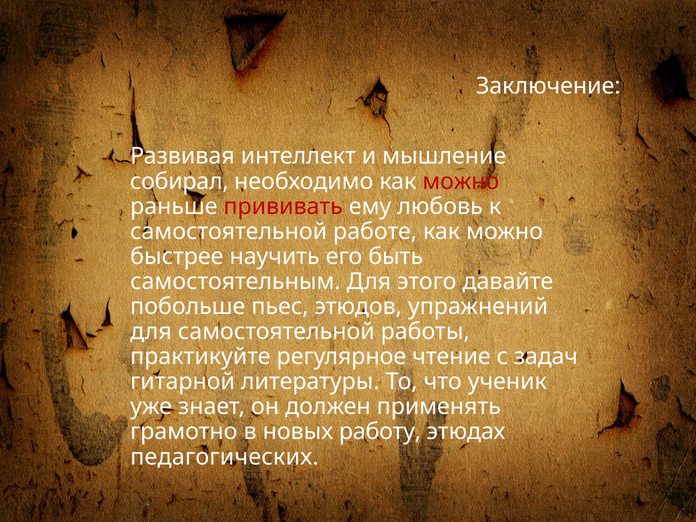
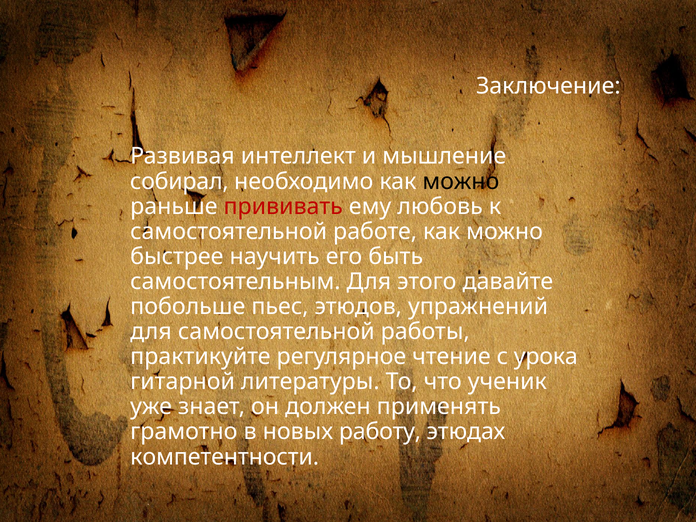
можно at (461, 181) colour: red -> black
задач: задач -> урока
педагогических: педагогических -> компетентности
